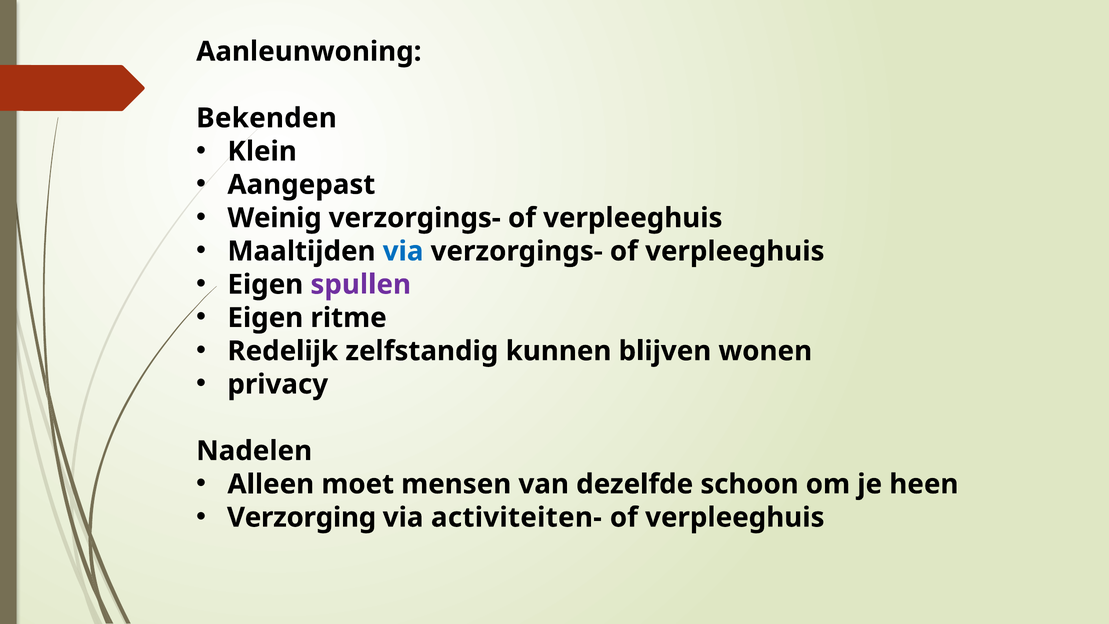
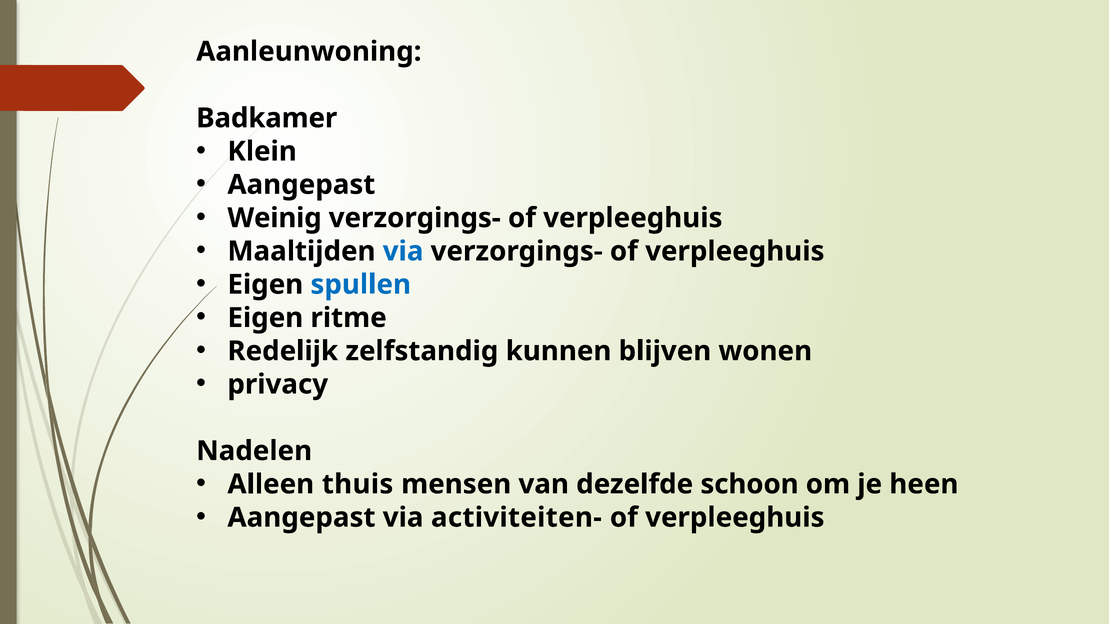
Bekenden: Bekenden -> Badkamer
spullen colour: purple -> blue
moet: moet -> thuis
Verzorging at (302, 517): Verzorging -> Aangepast
